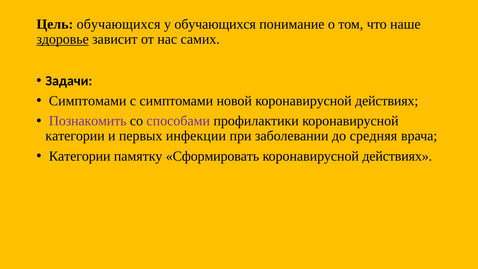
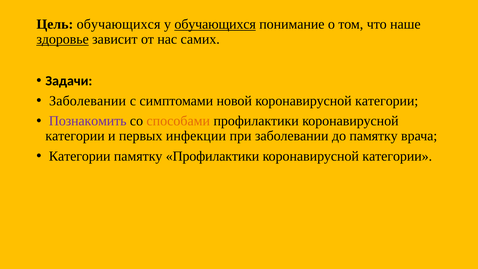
обучающихся at (215, 24) underline: none -> present
Симптомами at (88, 101): Симптомами -> Заболевании
новой коронавирусной действиях: действиях -> категории
способами colour: purple -> orange
до средняя: средняя -> памятку
памятку Сформировать: Сформировать -> Профилактики
действиях at (397, 156): действиях -> категории
